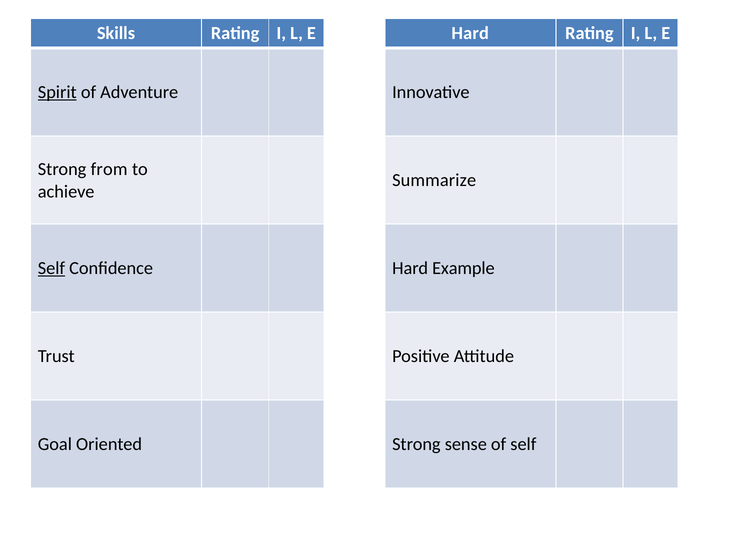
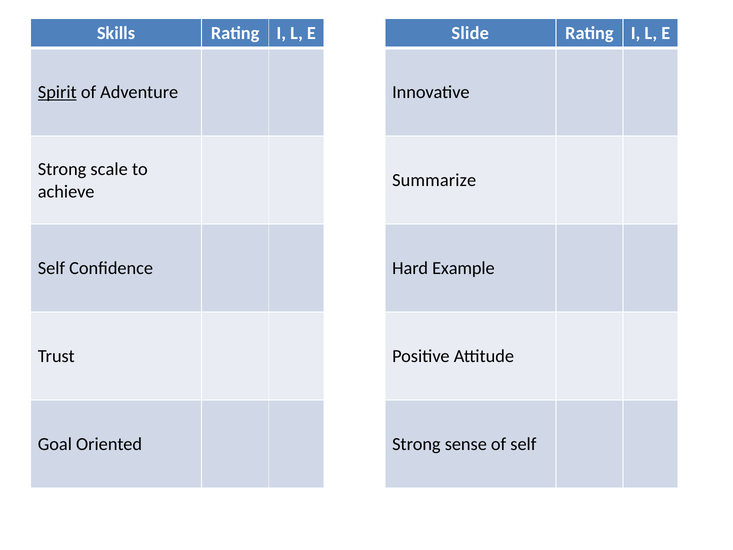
Hard at (470, 33): Hard -> Slide
from: from -> scale
Self at (51, 268) underline: present -> none
